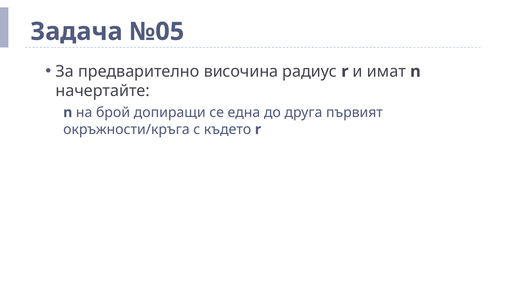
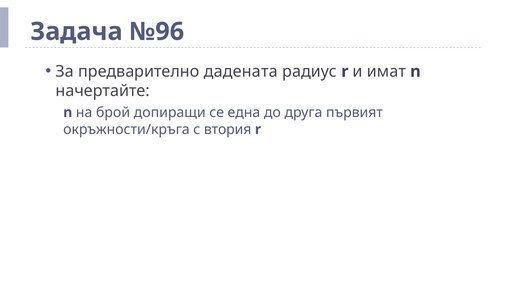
№05: №05 -> №96
височина: височина -> дадената
където: където -> втория
